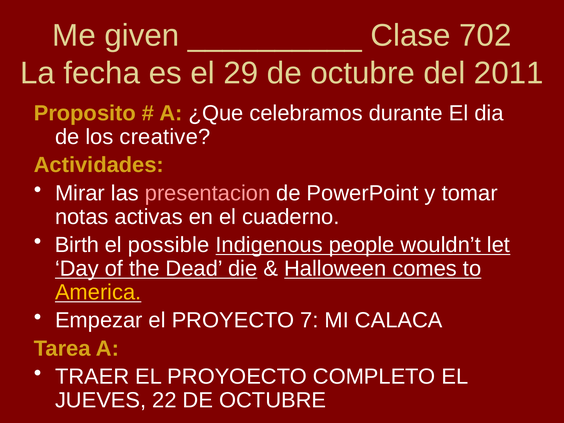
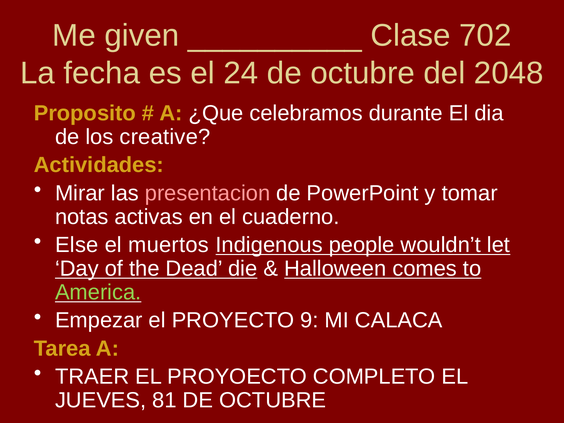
29: 29 -> 24
2011: 2011 -> 2048
Birth: Birth -> Else
possible: possible -> muertos
America colour: yellow -> light green
7: 7 -> 9
22: 22 -> 81
